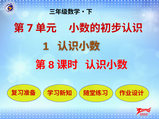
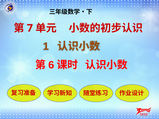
8: 8 -> 6
